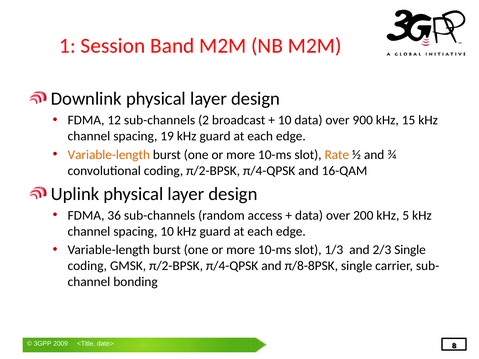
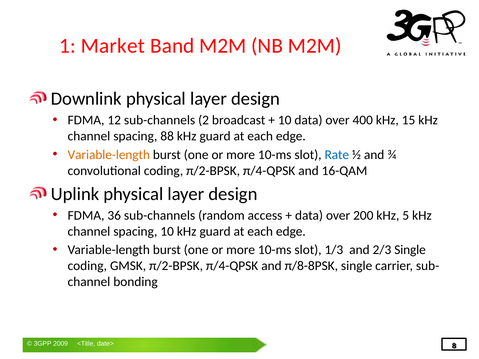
Session: Session -> Market
900: 900 -> 400
19: 19 -> 88
Rate colour: orange -> blue
